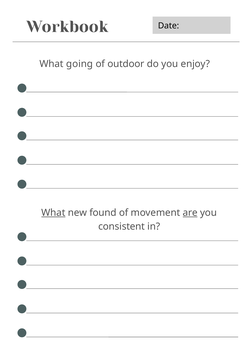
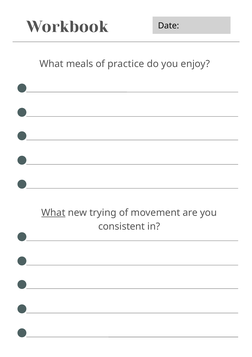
going: going -> meals
outdoor: outdoor -> practice
found: found -> trying
are underline: present -> none
